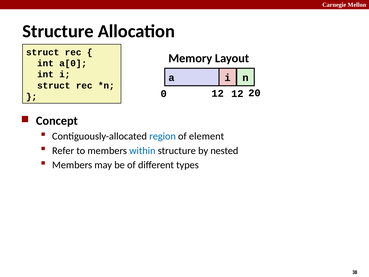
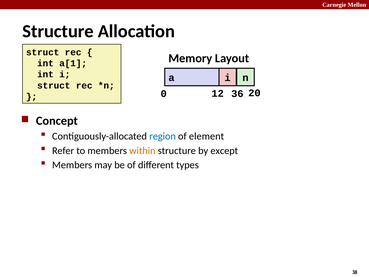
a[0: a[0 -> a[1
12 12: 12 -> 36
within colour: blue -> orange
nested: nested -> except
